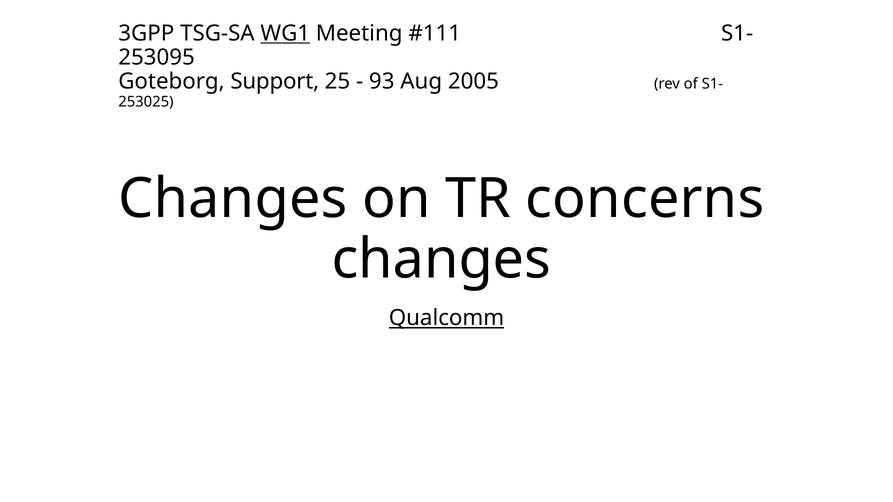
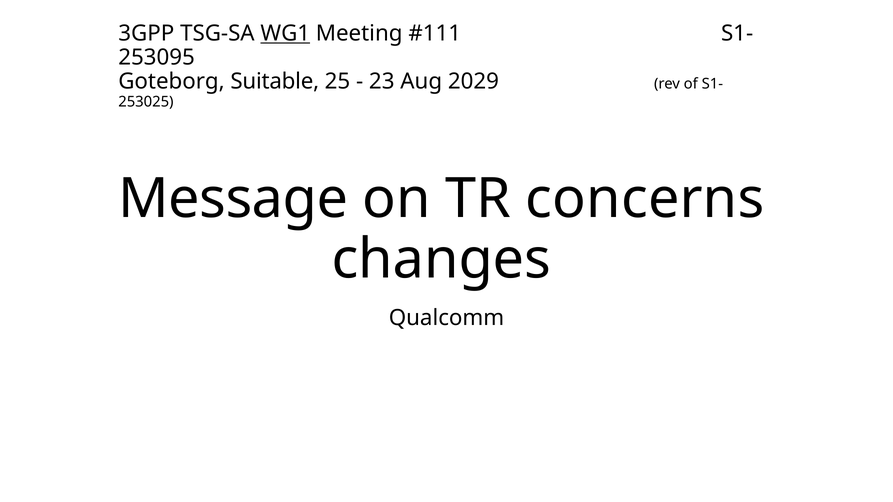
Support: Support -> Suitable
93: 93 -> 23
2005: 2005 -> 2029
Changes at (233, 199): Changes -> Message
Qualcomm underline: present -> none
